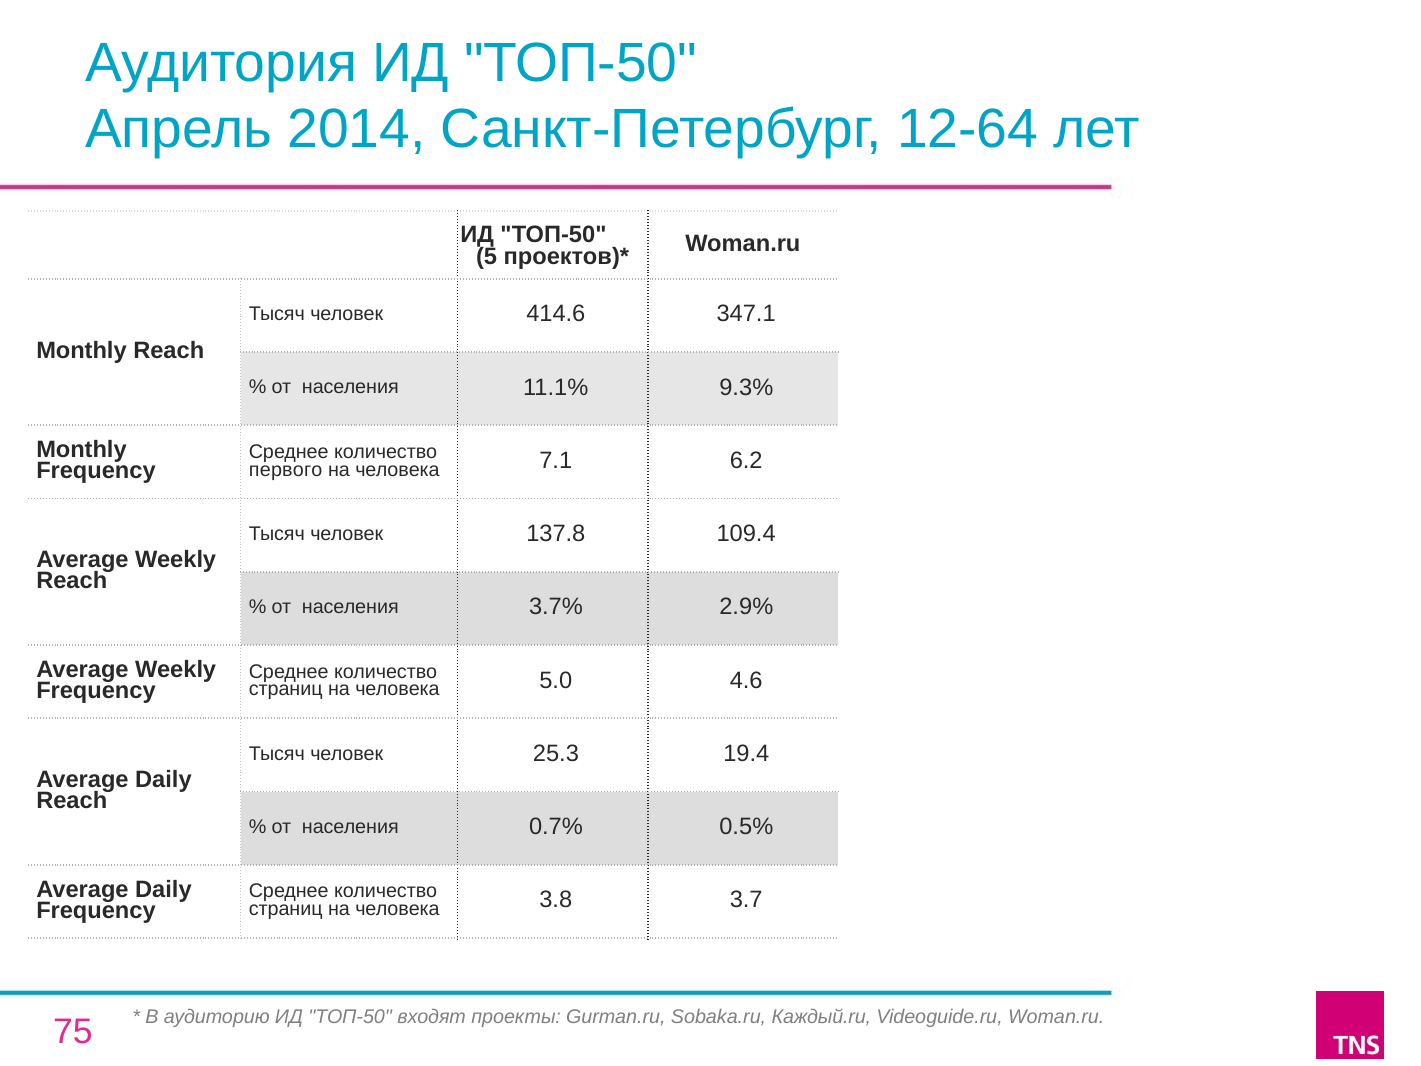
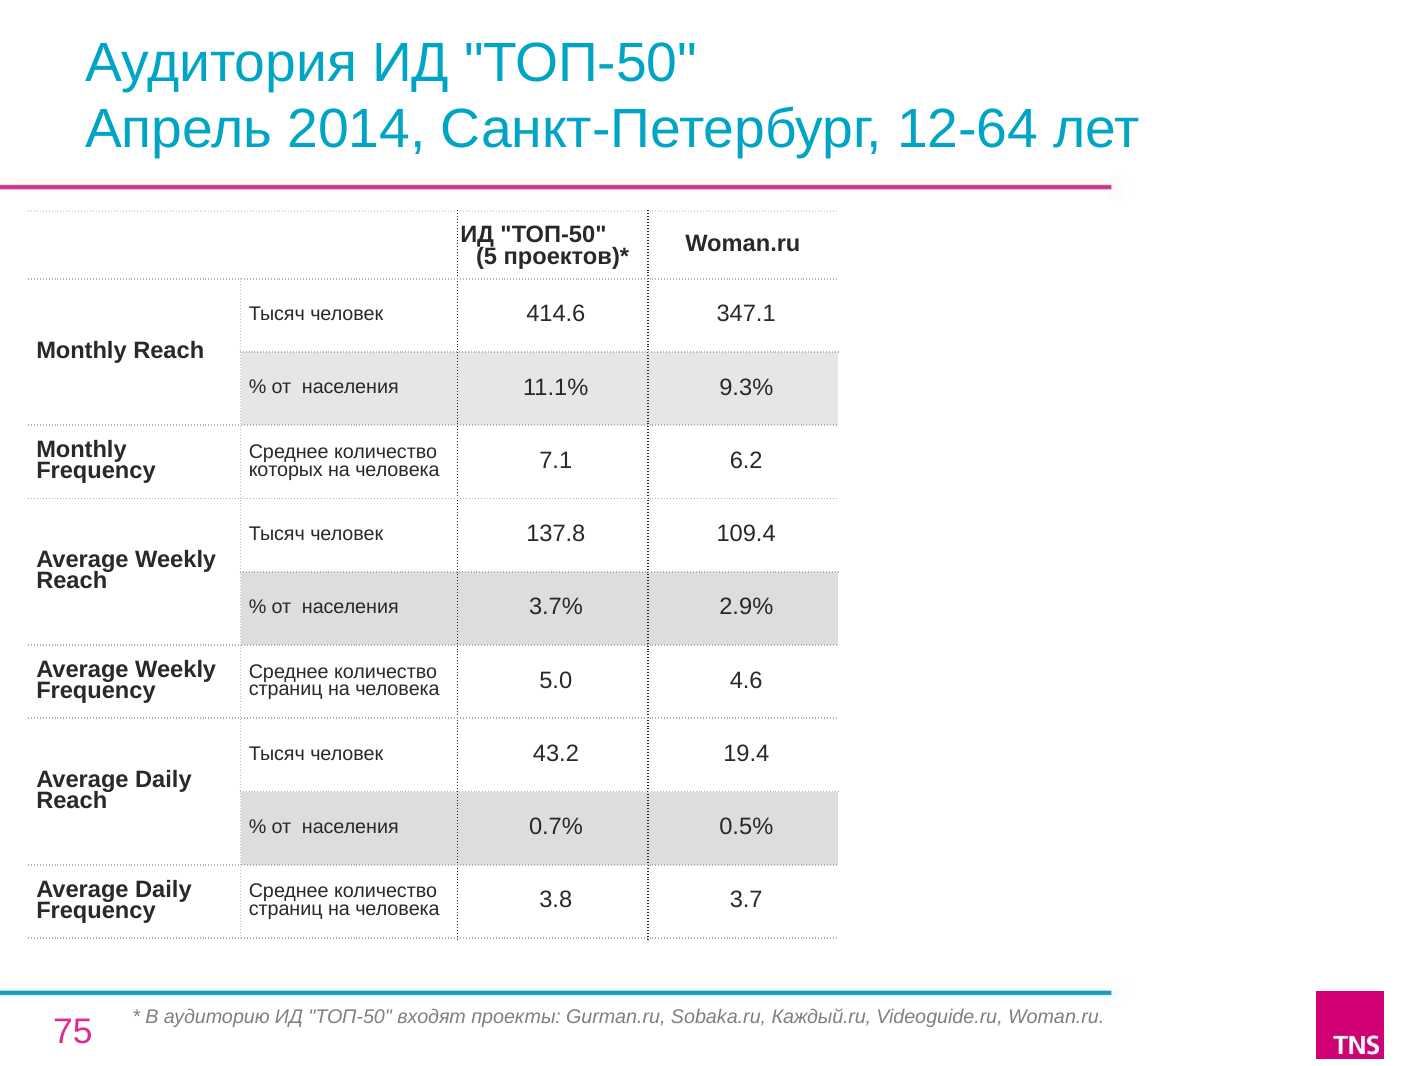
первого: первого -> которых
25.3: 25.3 -> 43.2
